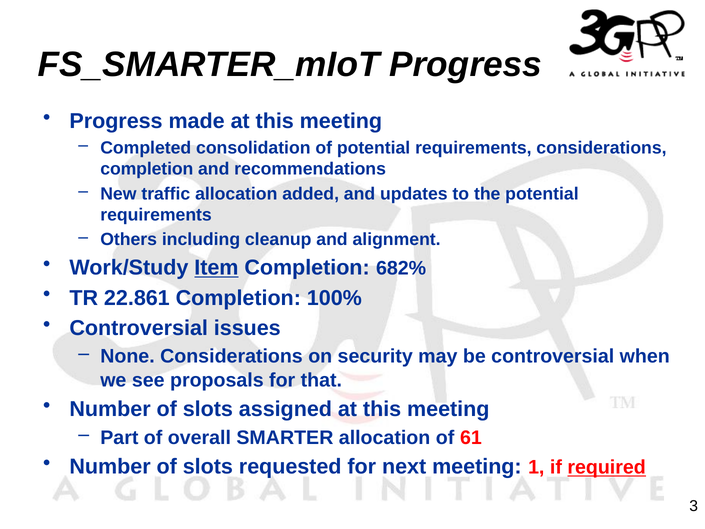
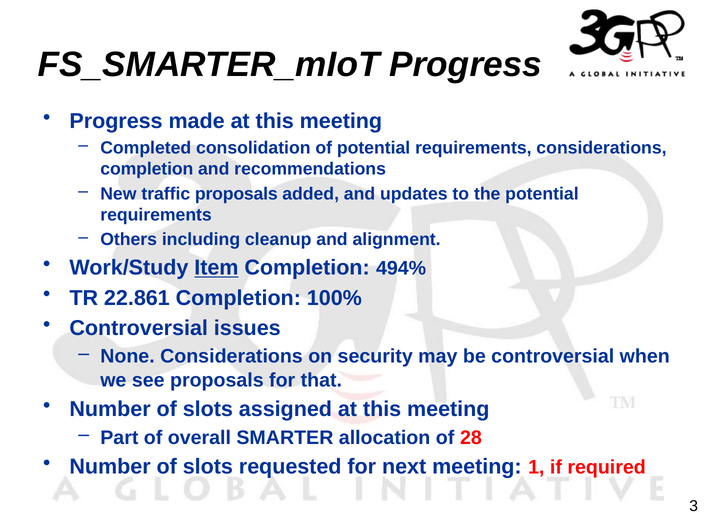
traffic allocation: allocation -> proposals
682%: 682% -> 494%
61: 61 -> 28
required underline: present -> none
